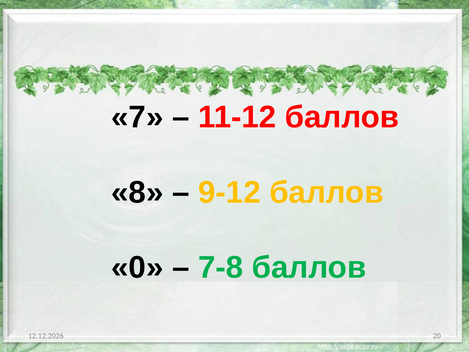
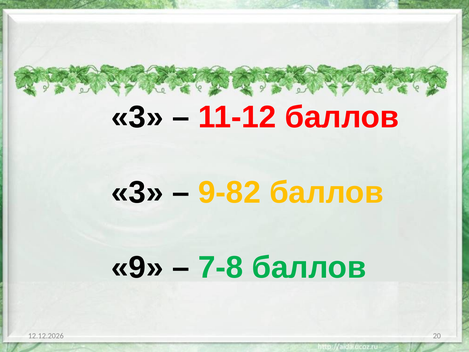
7 at (137, 117): 7 -> 3
8 at (137, 192): 8 -> 3
9-12: 9-12 -> 9-82
0: 0 -> 9
